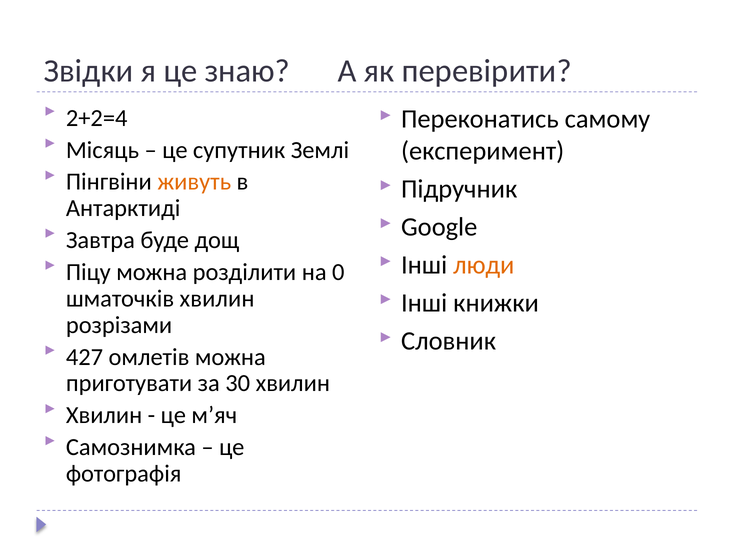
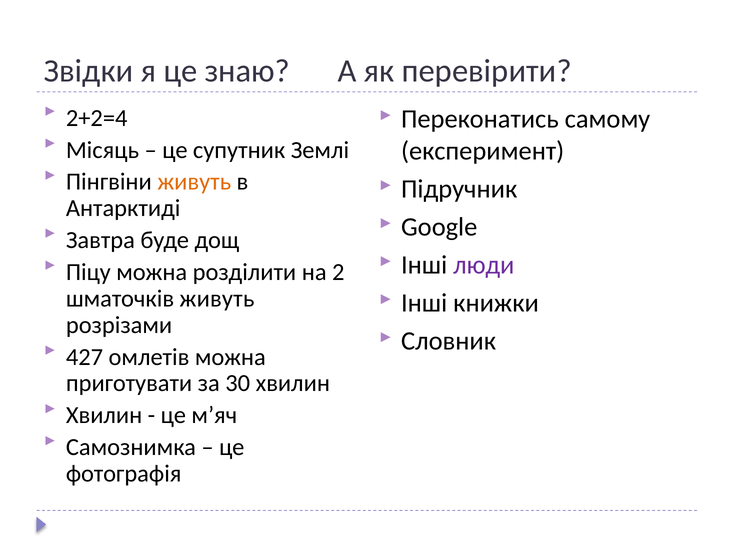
люди colour: orange -> purple
0: 0 -> 2
шматочків хвилин: хвилин -> живуть
